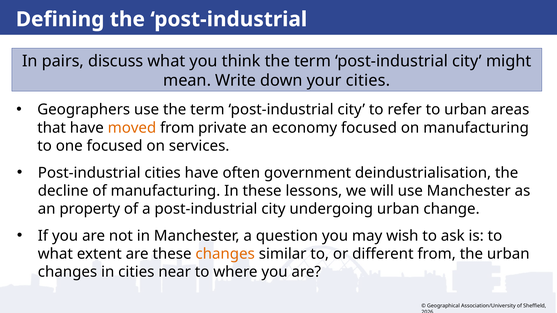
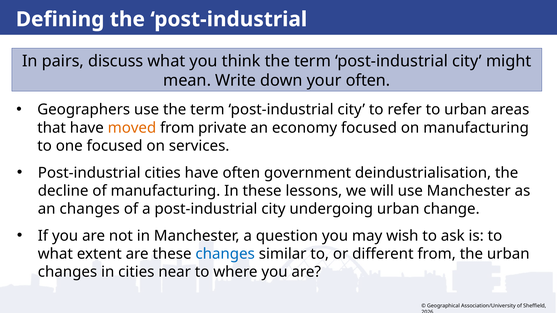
your cities: cities -> often
an property: property -> changes
changes at (225, 254) colour: orange -> blue
